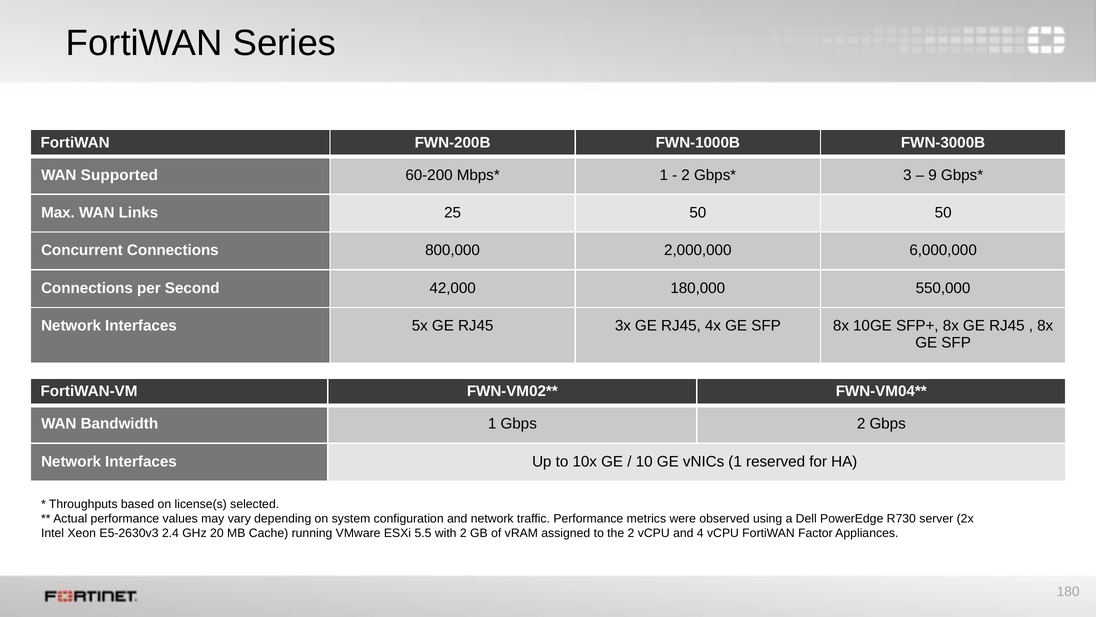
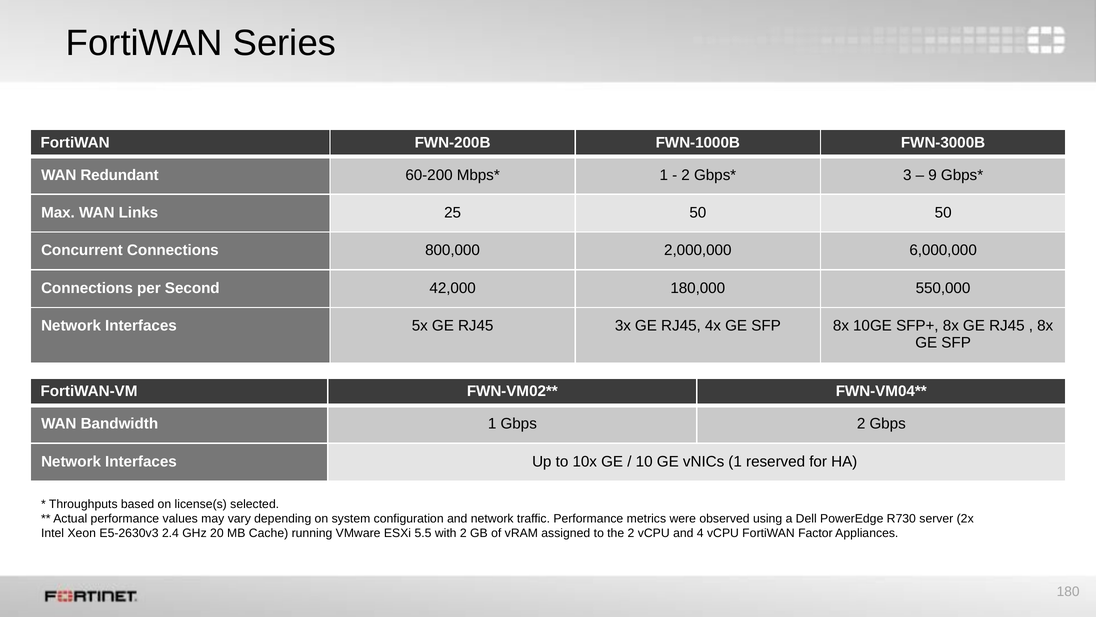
Supported: Supported -> Redundant
